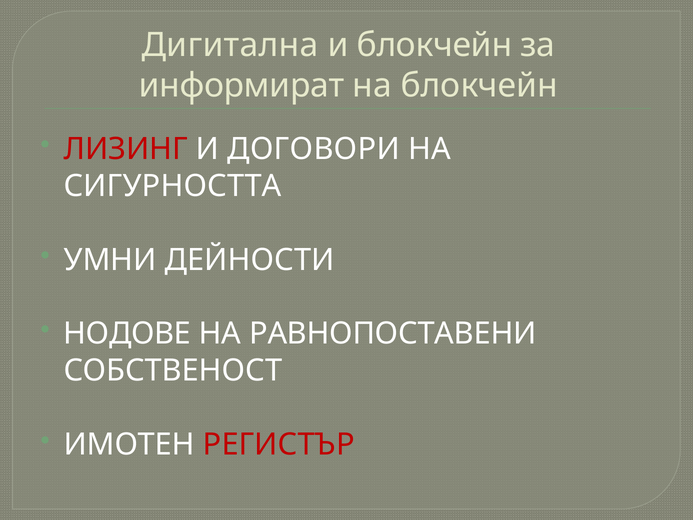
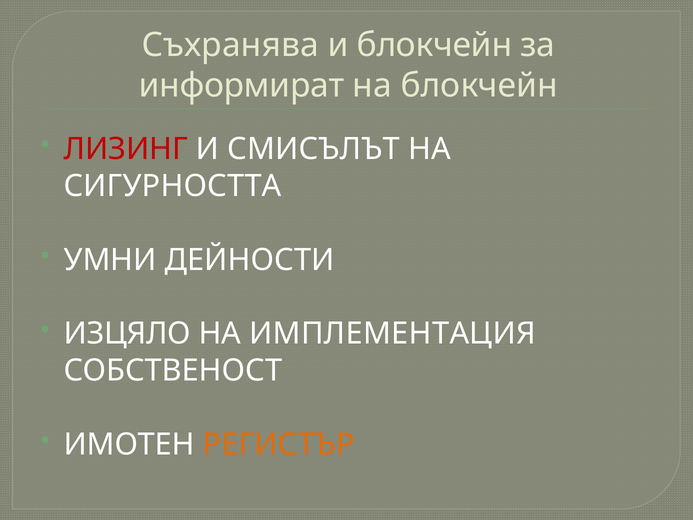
Дигитална: Дигитална -> Съхранява
ДОГОВОРИ: ДОГОВОРИ -> СМИСЪЛЪТ
НОДОВЕ: НОДОВЕ -> ИЗЦЯЛО
РАВНОПОСТАВЕНИ: РАВНОПОСТАВЕНИ -> ИМПЛЕМЕНТАЦИЯ
РЕГИСТЪР colour: red -> orange
